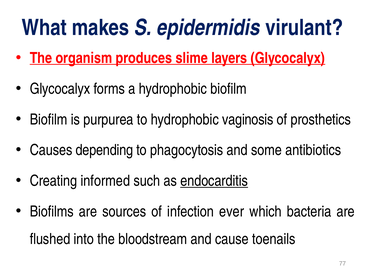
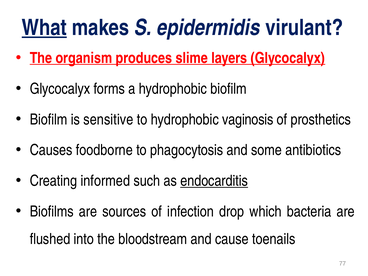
What underline: none -> present
purpurea: purpurea -> sensitive
depending: depending -> foodborne
ever: ever -> drop
